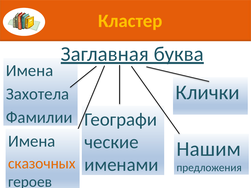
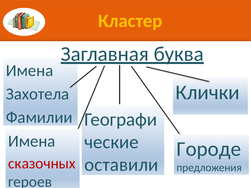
Нашим: Нашим -> Городе
именами: именами -> оставили
сказочных colour: orange -> red
